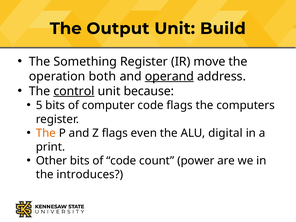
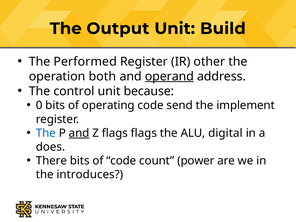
Something: Something -> Performed
move: move -> other
control underline: present -> none
5: 5 -> 0
computer: computer -> operating
code flags: flags -> send
computers: computers -> implement
The at (46, 133) colour: orange -> blue
and at (79, 133) underline: none -> present
flags even: even -> flags
print: print -> does
Other: Other -> There
